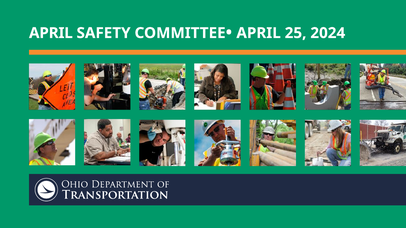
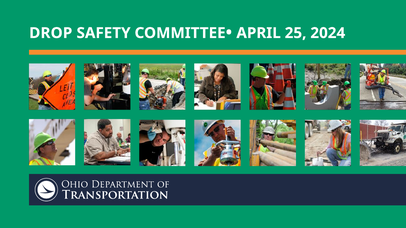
APRIL at (51, 33): APRIL -> DROP
